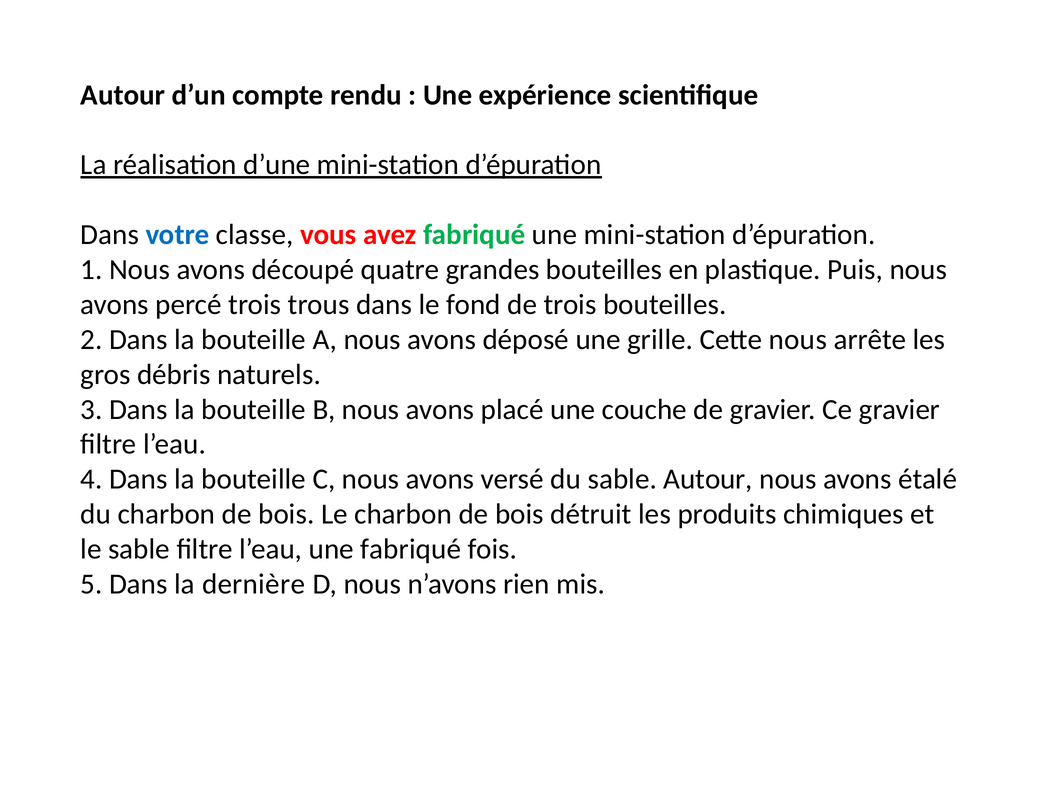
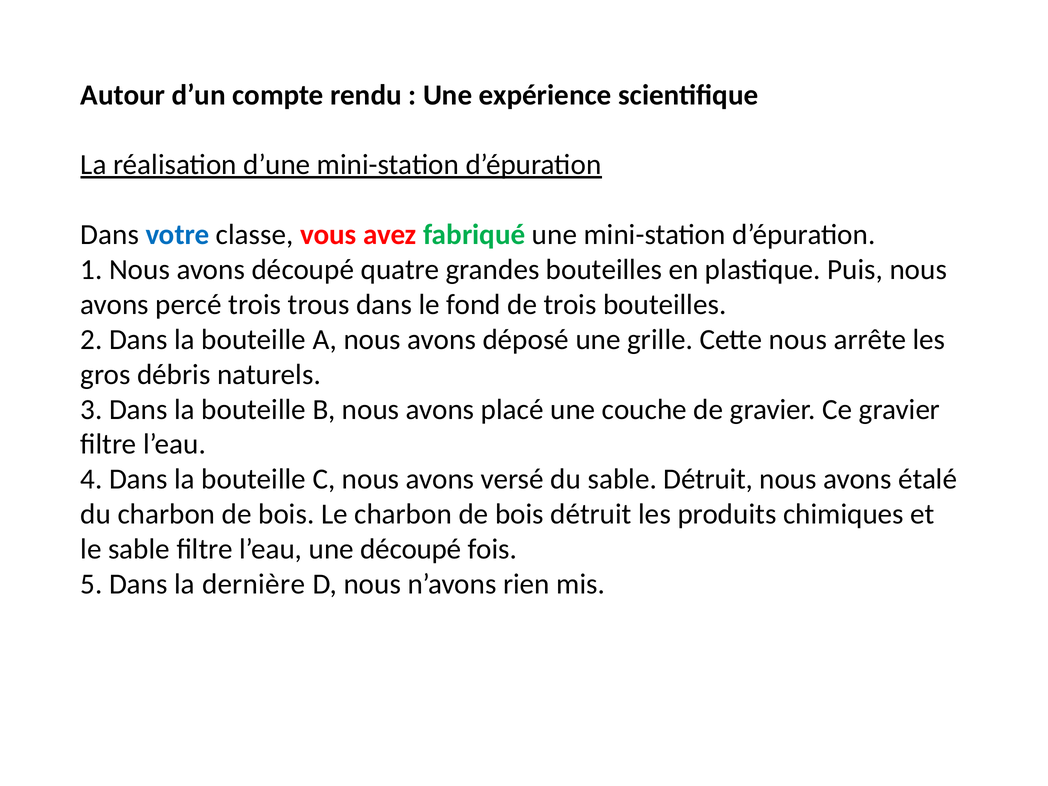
sable Autour: Autour -> Détruit
une fabriqué: fabriqué -> découpé
